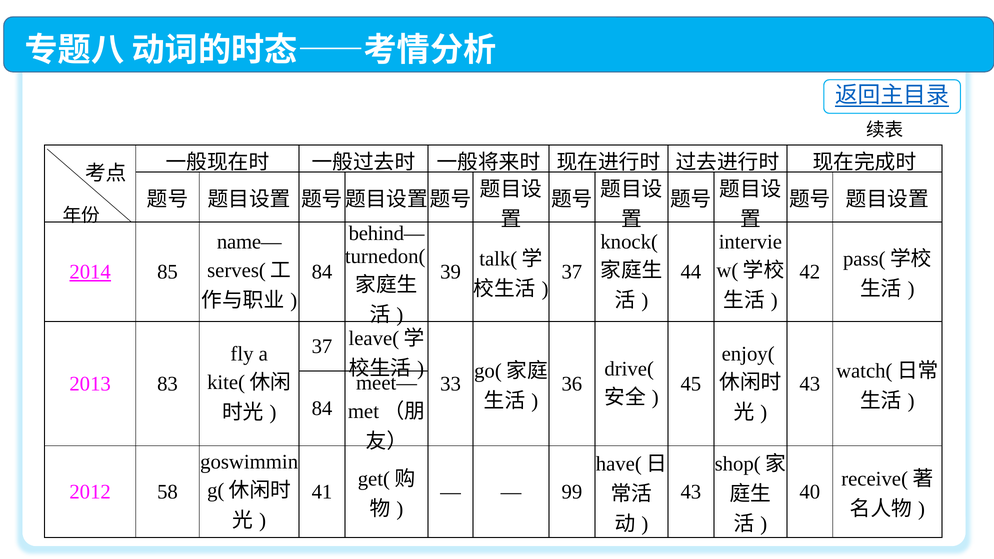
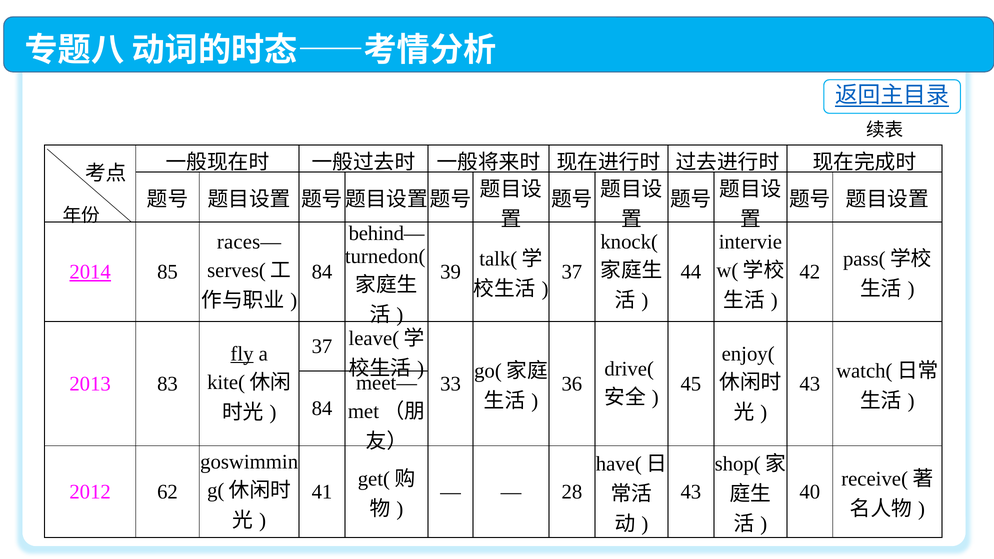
name—: name— -> races—
fly underline: none -> present
58: 58 -> 62
99: 99 -> 28
